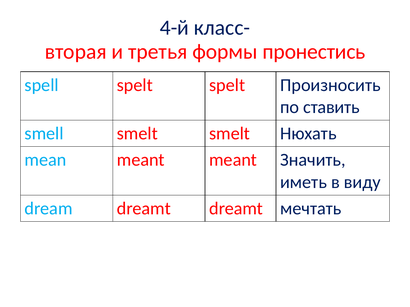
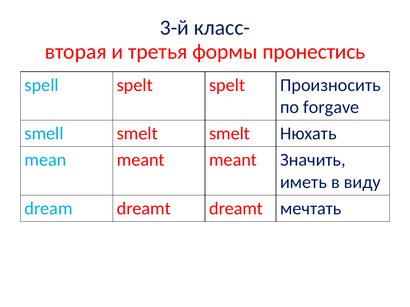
4-й: 4-й -> 3-й
ставить: ставить -> forgave
